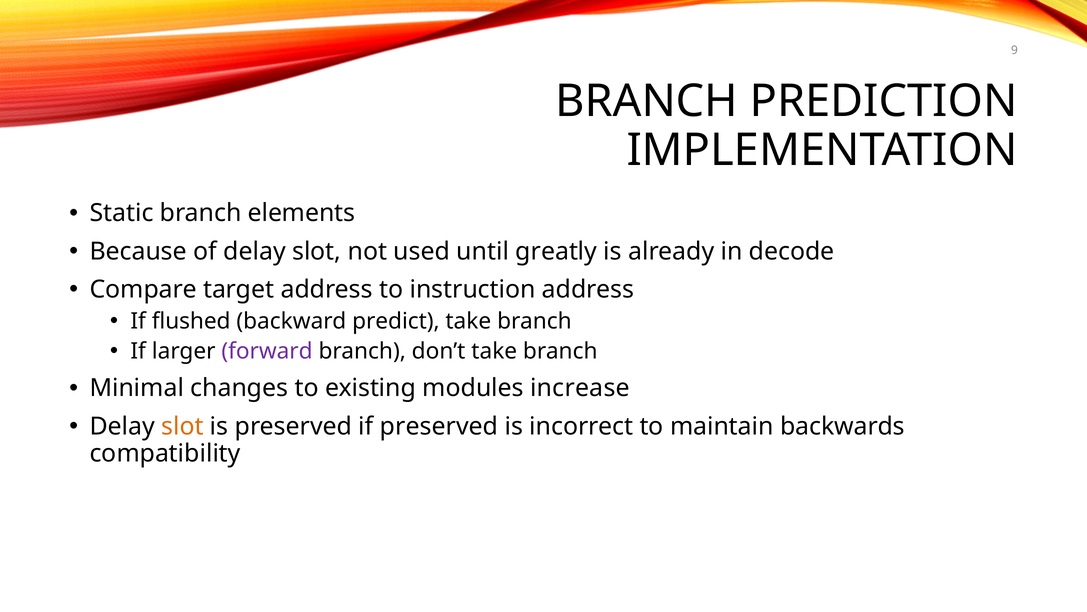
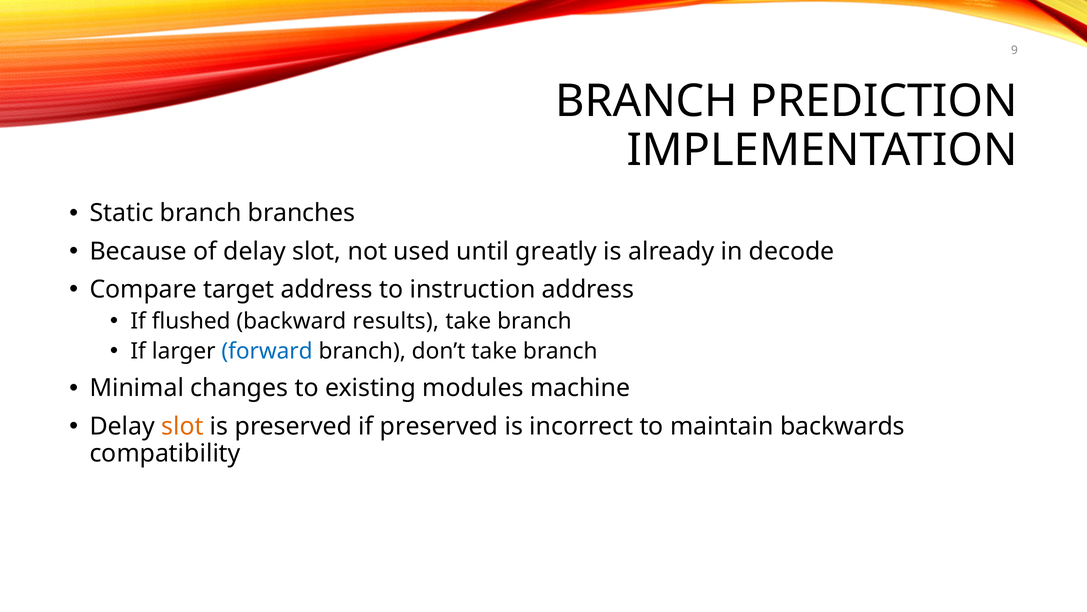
elements: elements -> branches
predict: predict -> results
forward colour: purple -> blue
increase: increase -> machine
